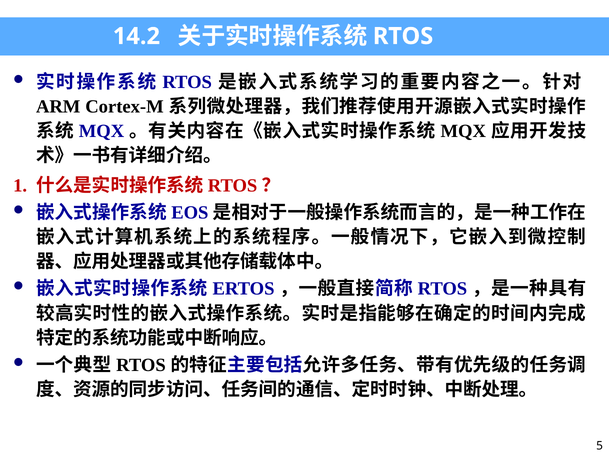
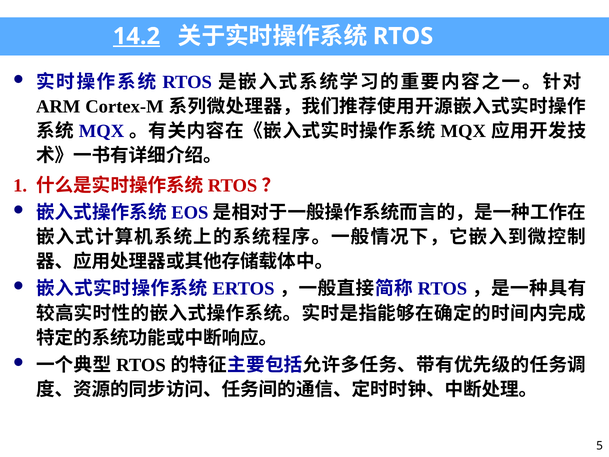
14.2 underline: none -> present
